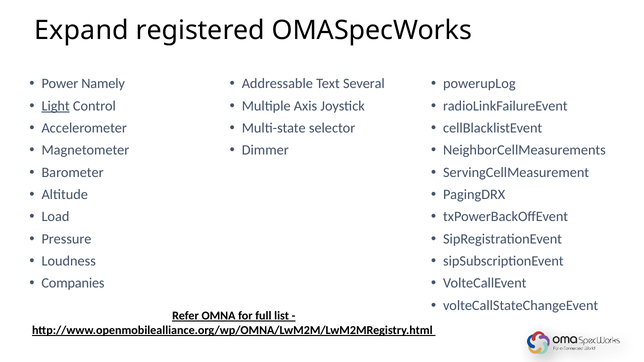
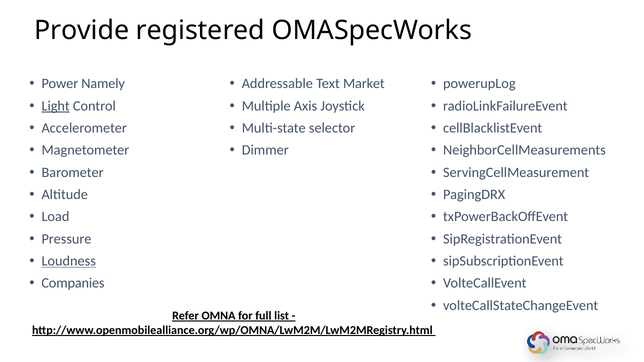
Expand: Expand -> Provide
Several: Several -> Market
Loudness underline: none -> present
